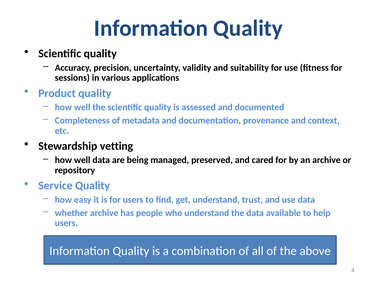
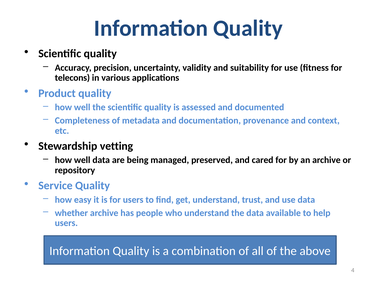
sessions: sessions -> telecons
